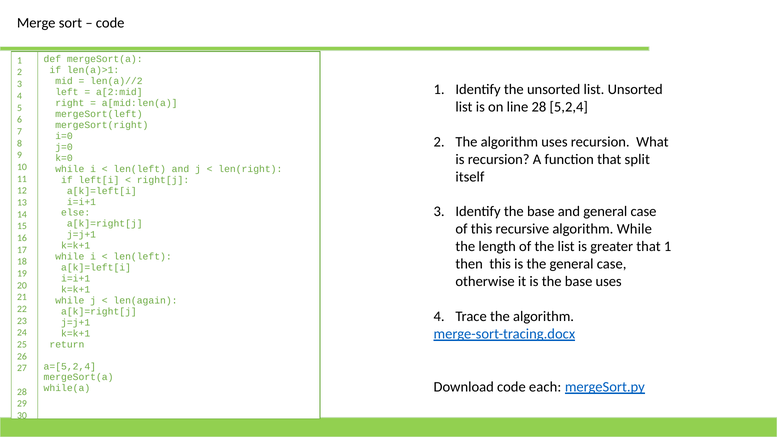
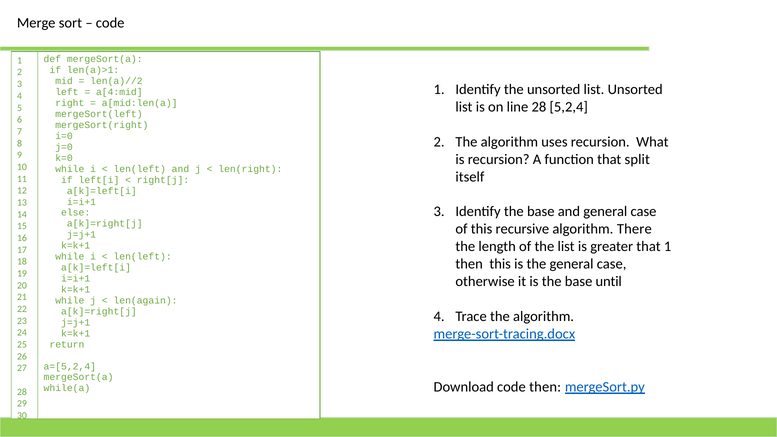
a[2:mid: a[2:mid -> a[4:mid
algorithm While: While -> There
base uses: uses -> until
code each: each -> then
